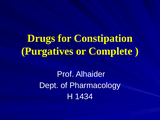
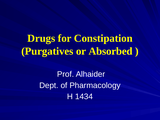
Complete: Complete -> Absorbed
